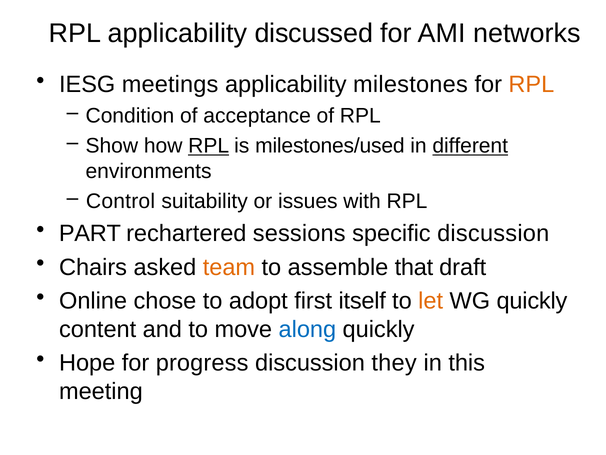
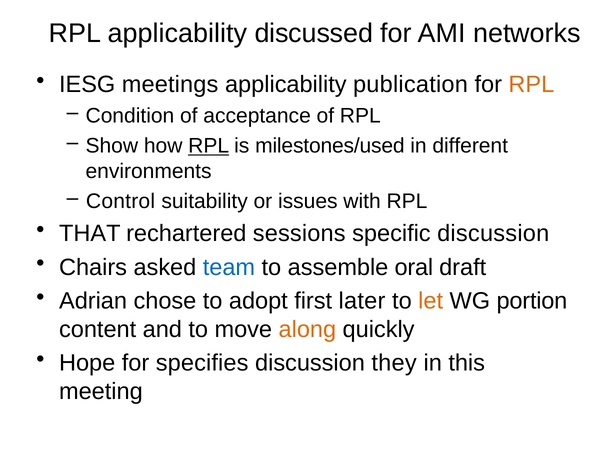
milestones: milestones -> publication
different underline: present -> none
PART: PART -> THAT
team colour: orange -> blue
that: that -> oral
Online: Online -> Adrian
itself: itself -> later
WG quickly: quickly -> portion
along colour: blue -> orange
progress: progress -> specifies
